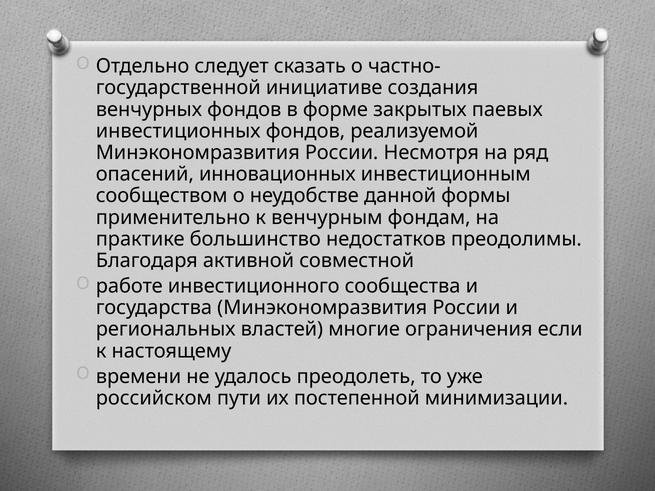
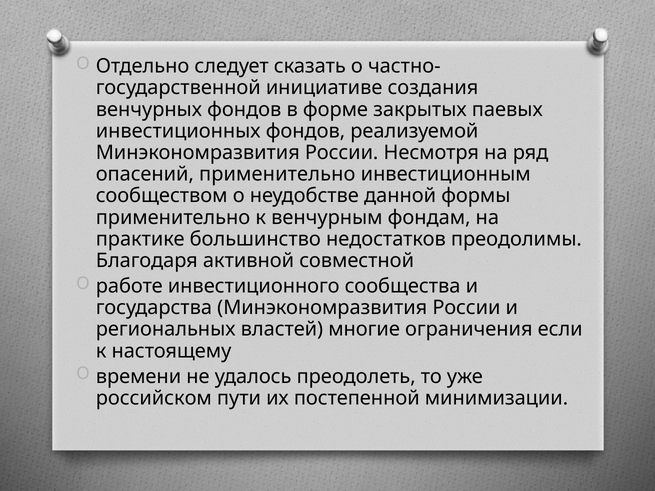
опасений инновационных: инновационных -> применительно
